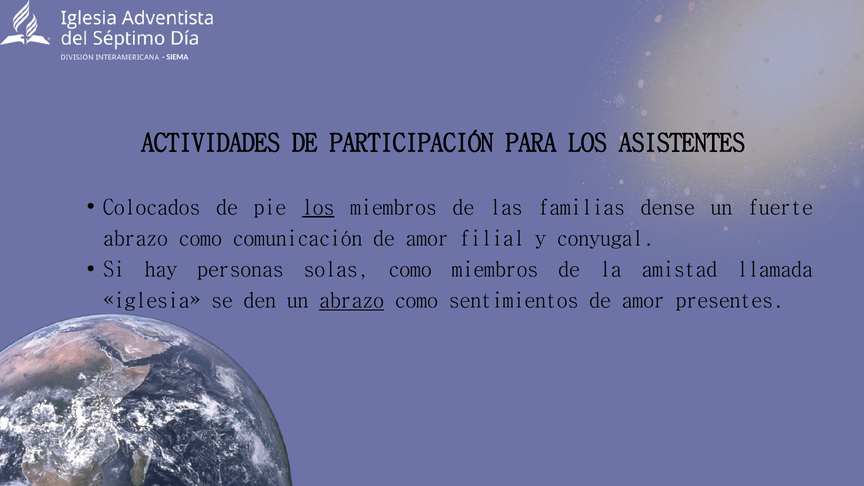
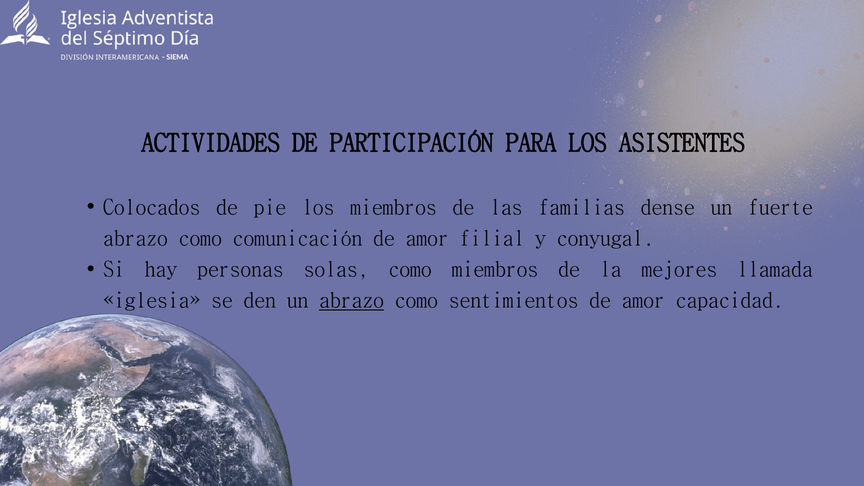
los at (318, 207) underline: present -> none
amistad: amistad -> mejores
presentes: presentes -> capacidad
